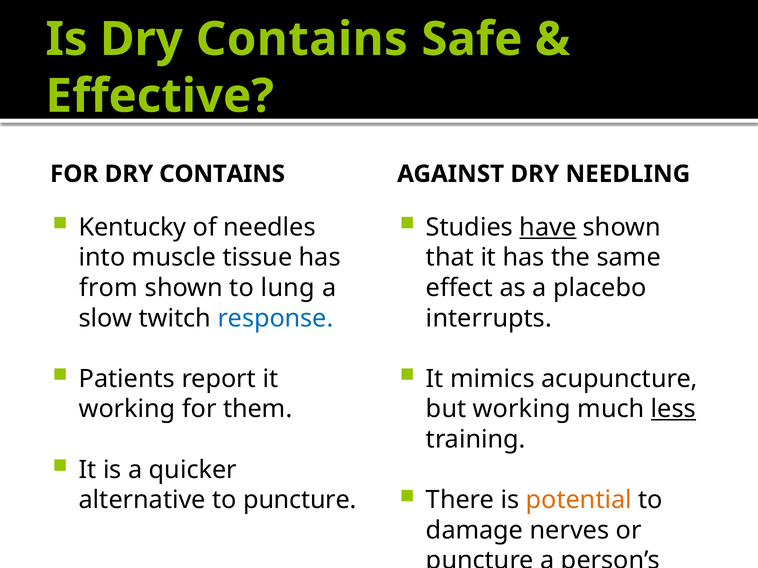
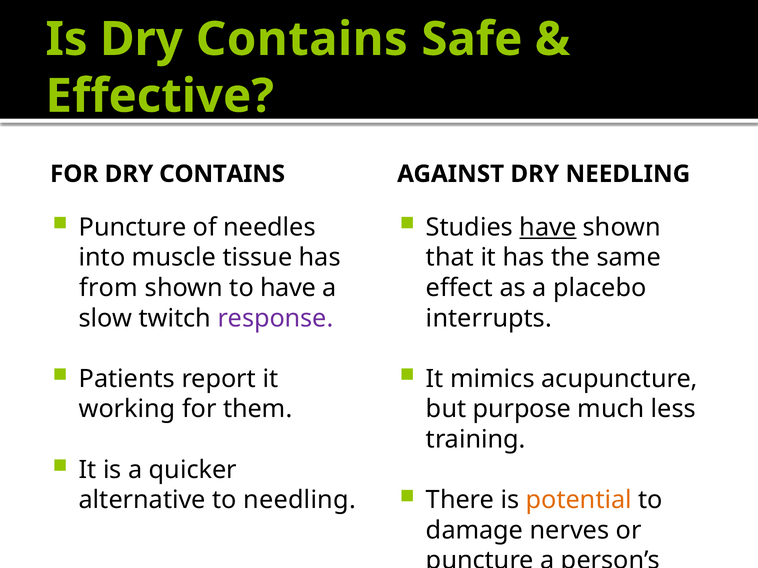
Kentucky at (133, 228): Kentucky -> Puncture
to lung: lung -> have
response colour: blue -> purple
but working: working -> purpose
less underline: present -> none
to puncture: puncture -> needling
